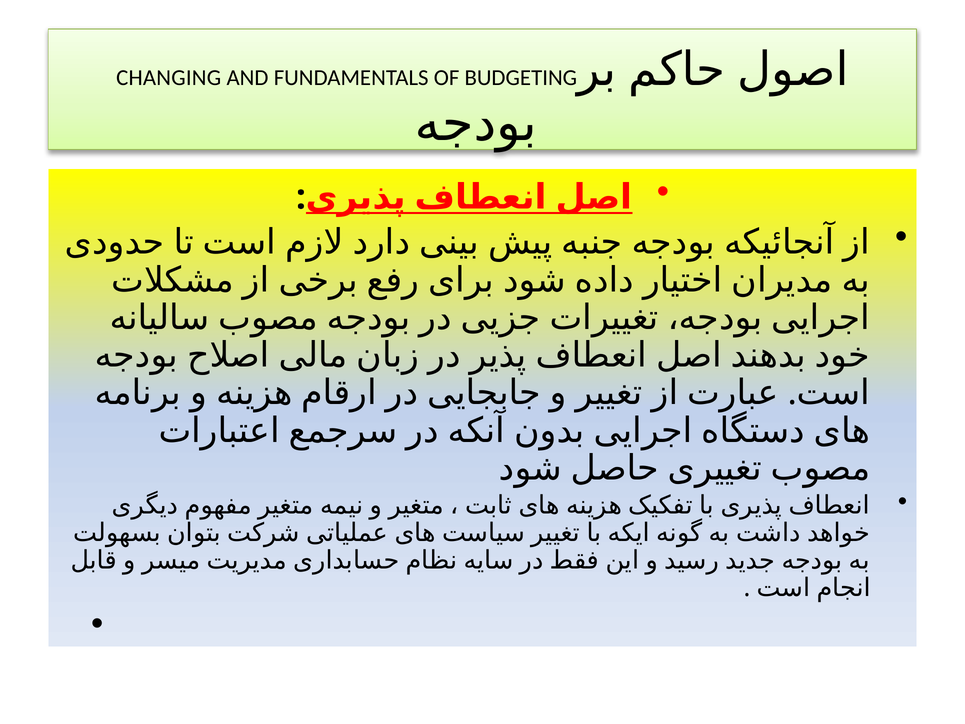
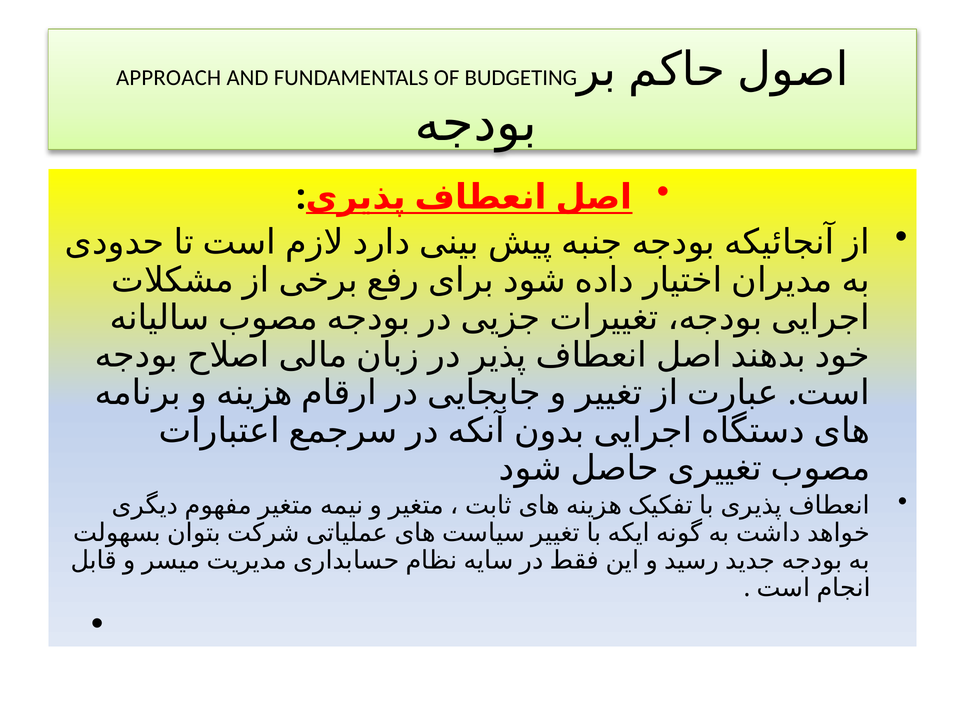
CHANGING: CHANGING -> APPROACH
